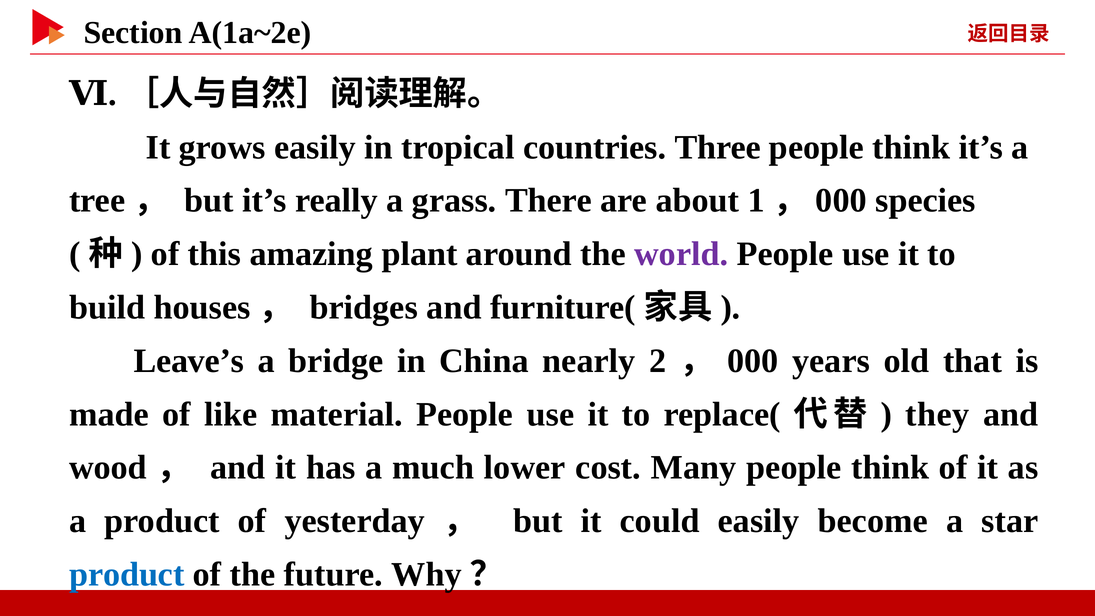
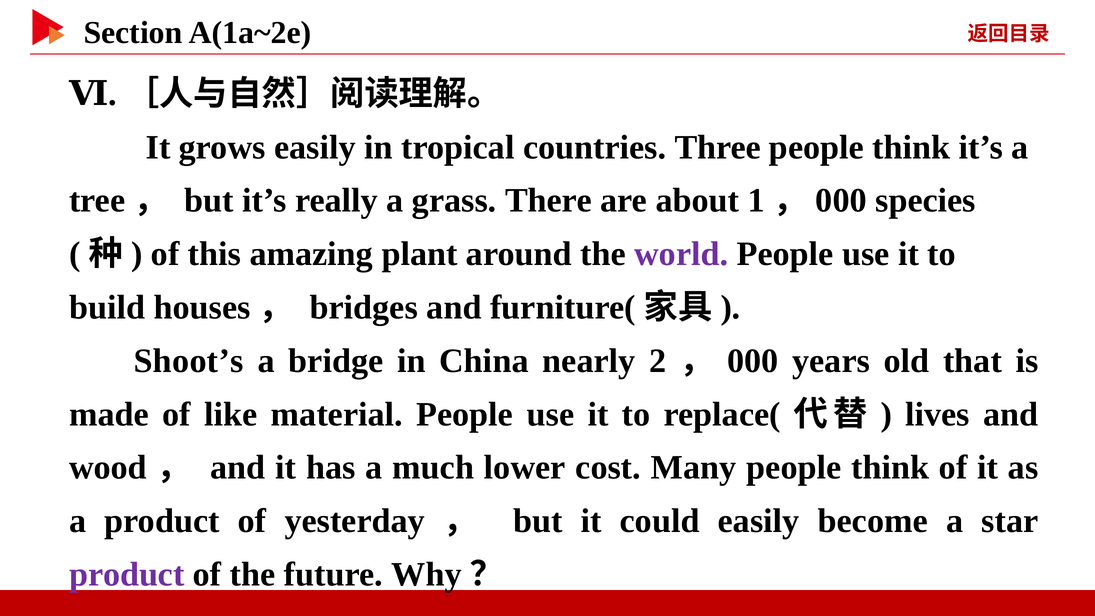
Leave’s: Leave’s -> Shoot’s
they: they -> lives
product at (127, 574) colour: blue -> purple
